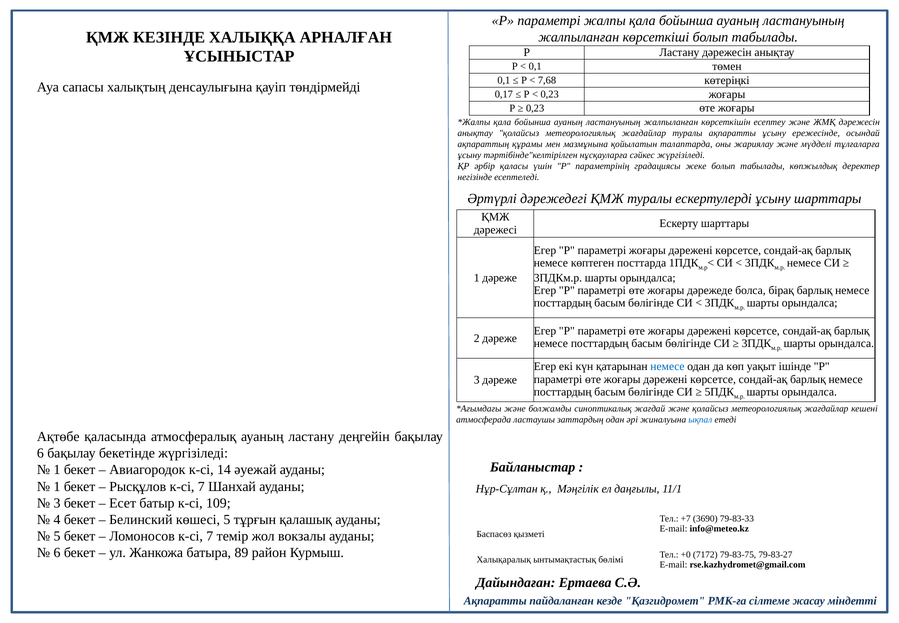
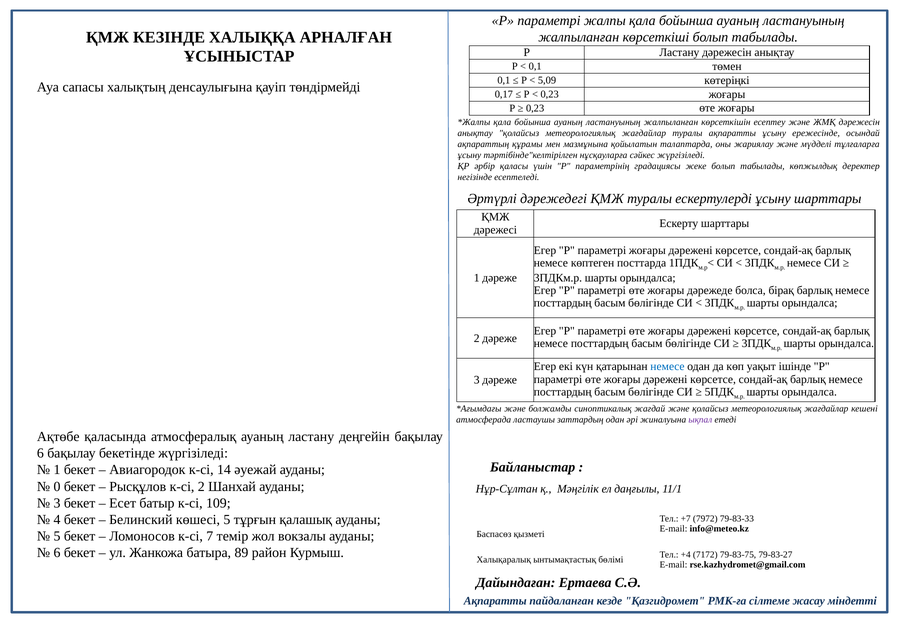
7,68: 7,68 -> 5,09
ықпал colour: blue -> purple
1 at (57, 486): 1 -> 0
Рысқұлов к-сі 7: 7 -> 2
3690: 3690 -> 7972
+0: +0 -> +4
